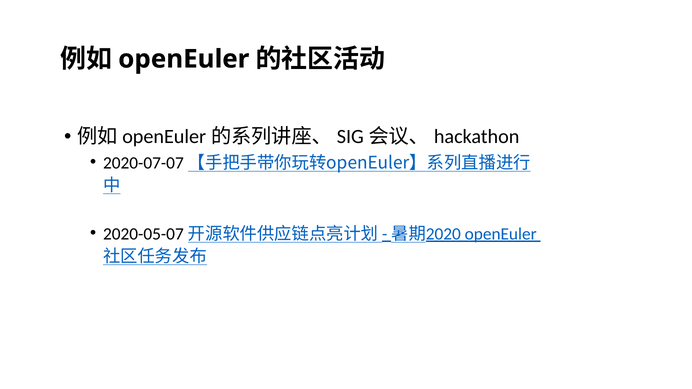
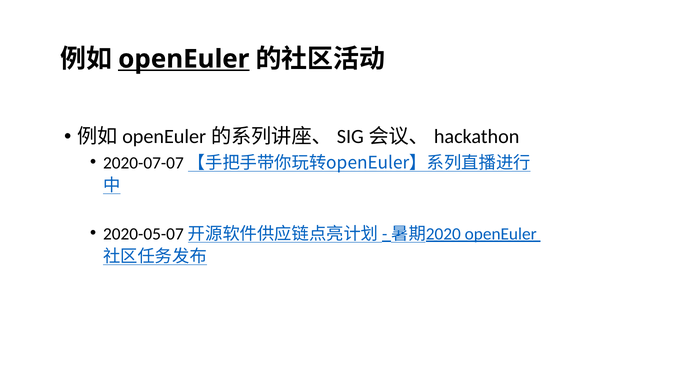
openEuler at (184, 59) underline: none -> present
